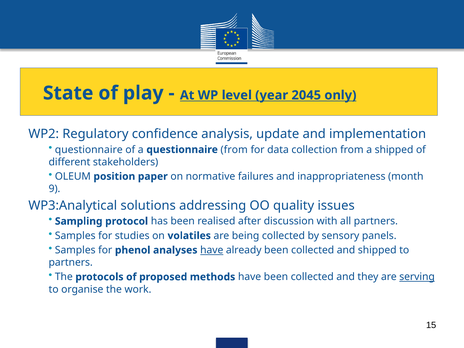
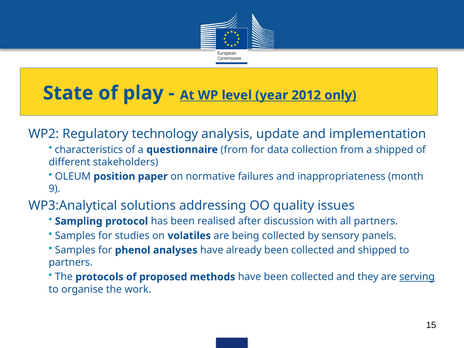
2045: 2045 -> 2012
confidence: confidence -> technology
questionnaire at (89, 150): questionnaire -> characteristics
have at (212, 250) underline: present -> none
